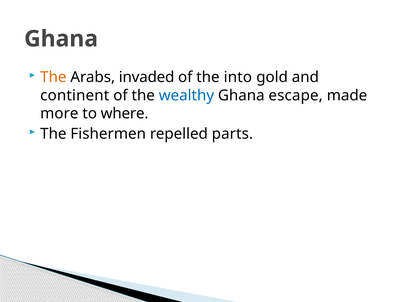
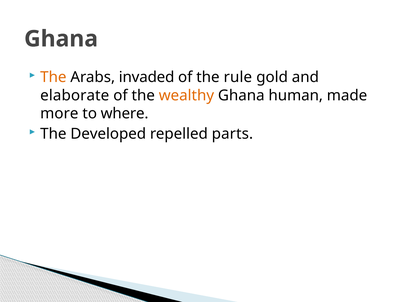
into: into -> rule
continent: continent -> elaborate
wealthy colour: blue -> orange
escape: escape -> human
Fishermen: Fishermen -> Developed
